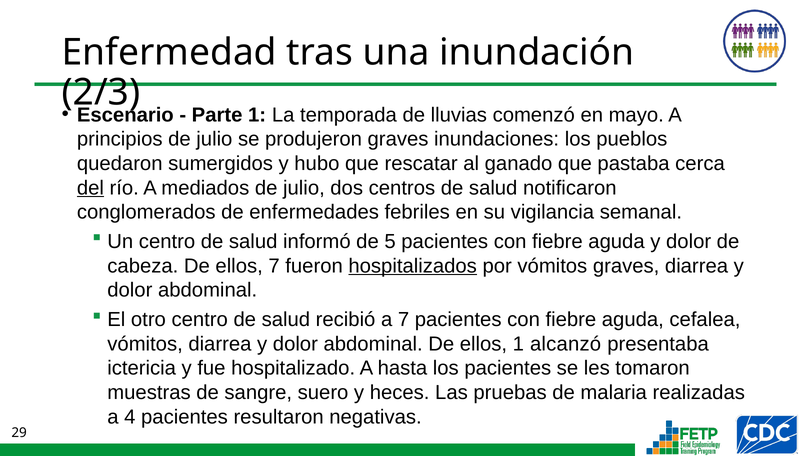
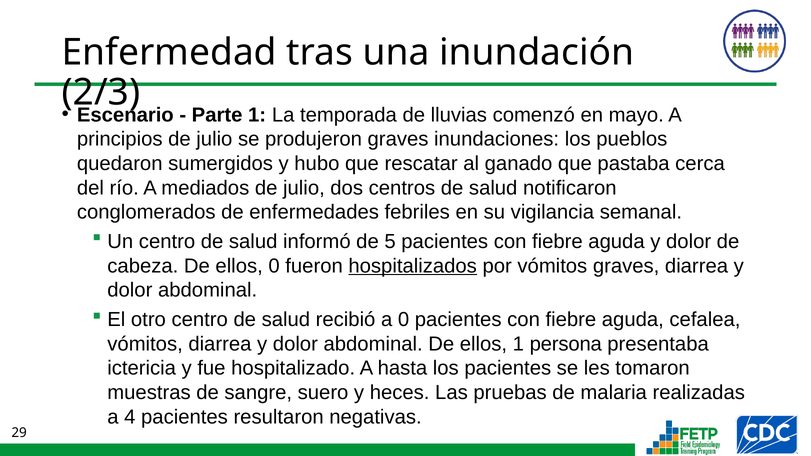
del underline: present -> none
ellos 7: 7 -> 0
a 7: 7 -> 0
alcanzó: alcanzó -> persona
